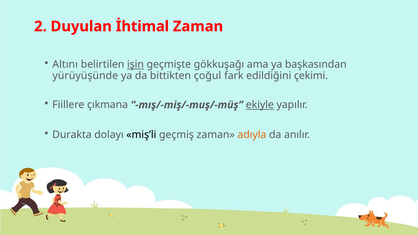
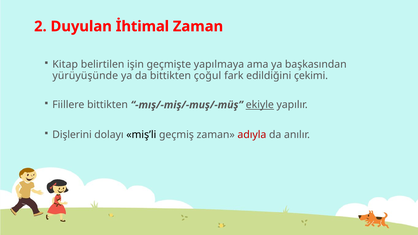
Altını: Altını -> Kitap
işin underline: present -> none
gökkuşağı: gökkuşağı -> yapılmaya
Fiillere çıkmana: çıkmana -> bittikten
Durakta: Durakta -> Dişlerini
adıyla colour: orange -> red
